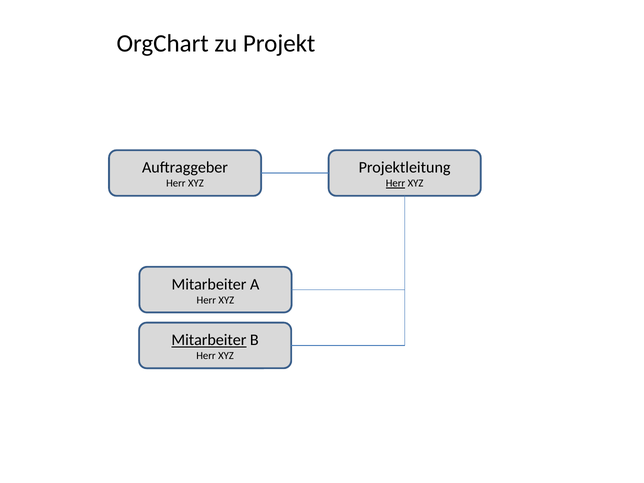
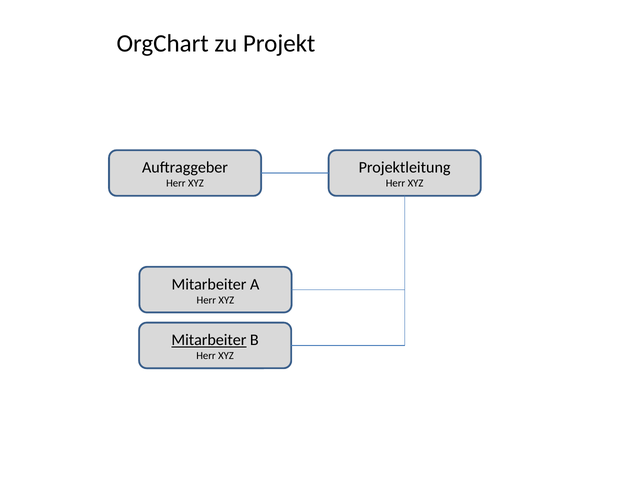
Herr at (396, 183) underline: present -> none
